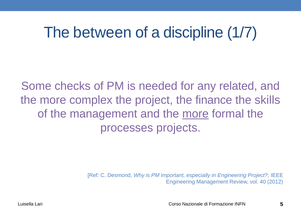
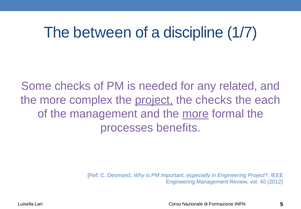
project at (154, 100) underline: none -> present
the finance: finance -> checks
skills: skills -> each
projects: projects -> benefits
